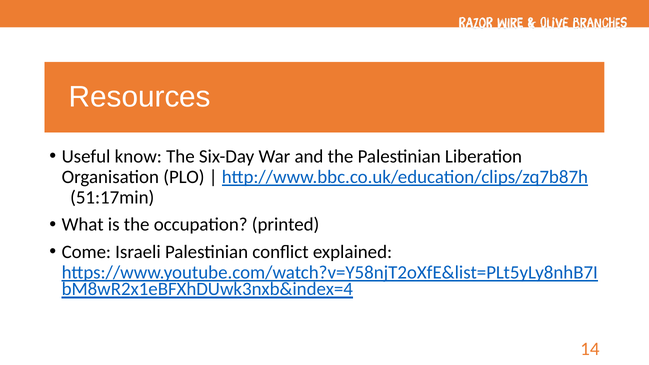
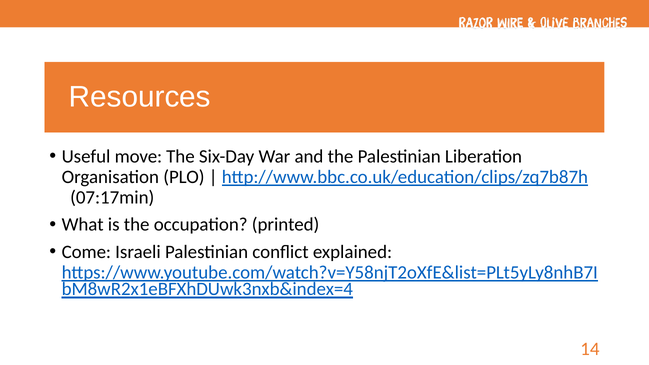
know: know -> move
51:17min: 51:17min -> 07:17min
